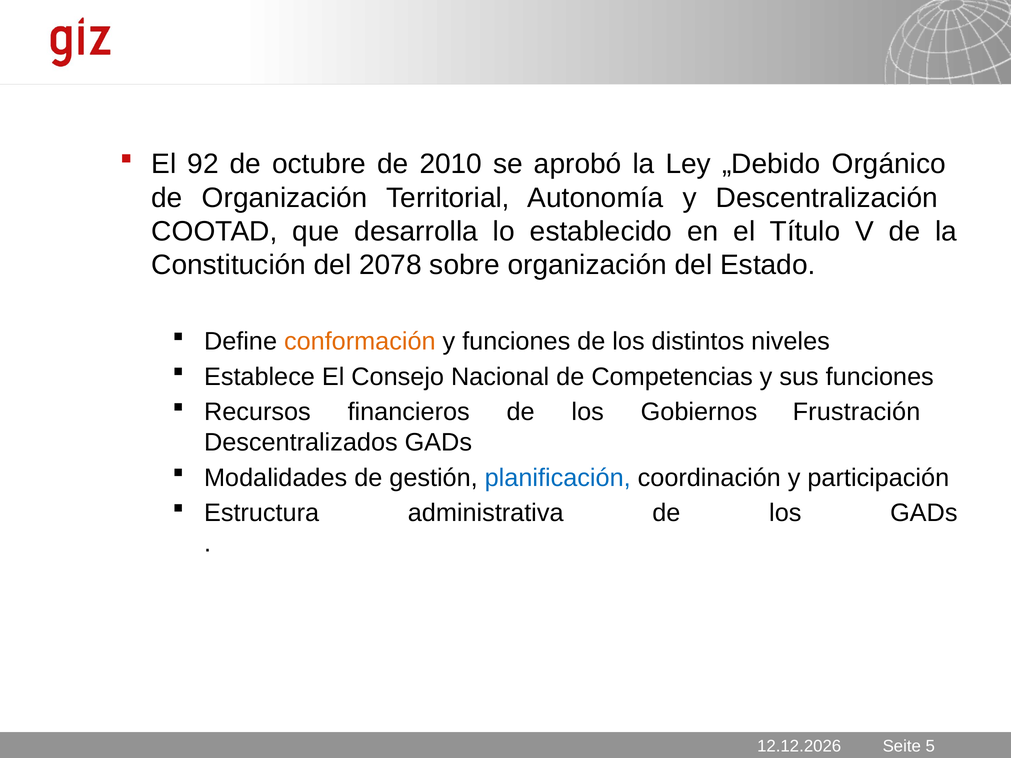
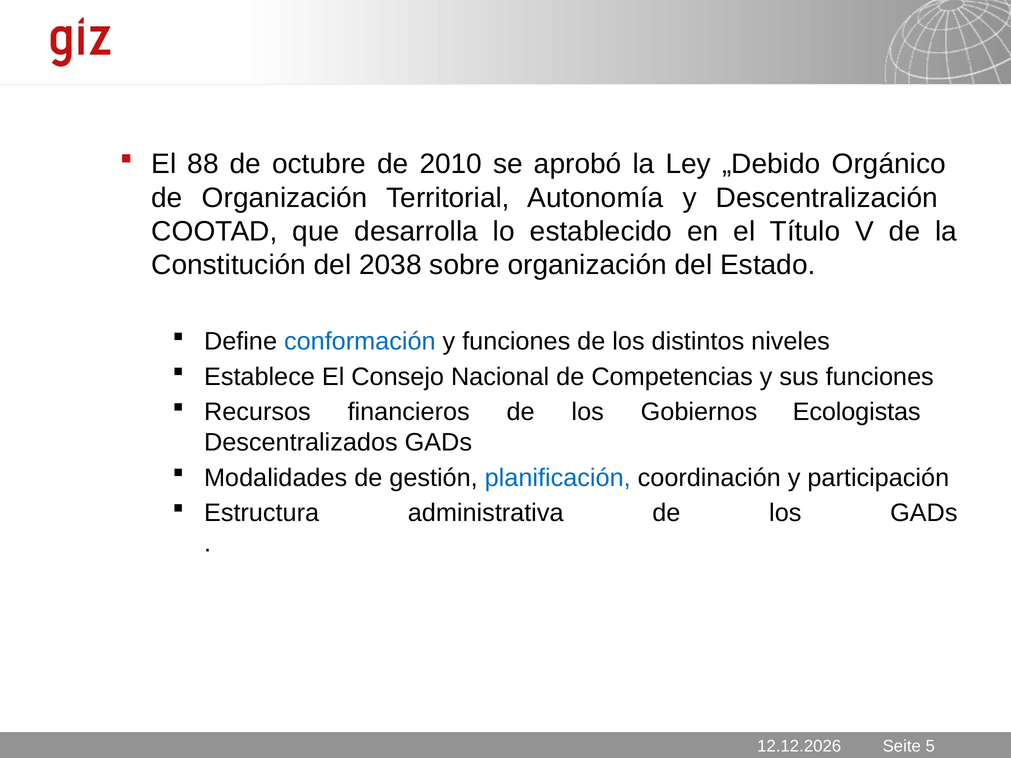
92: 92 -> 88
2078: 2078 -> 2038
conformación colour: orange -> blue
Frustración: Frustración -> Ecologistas
